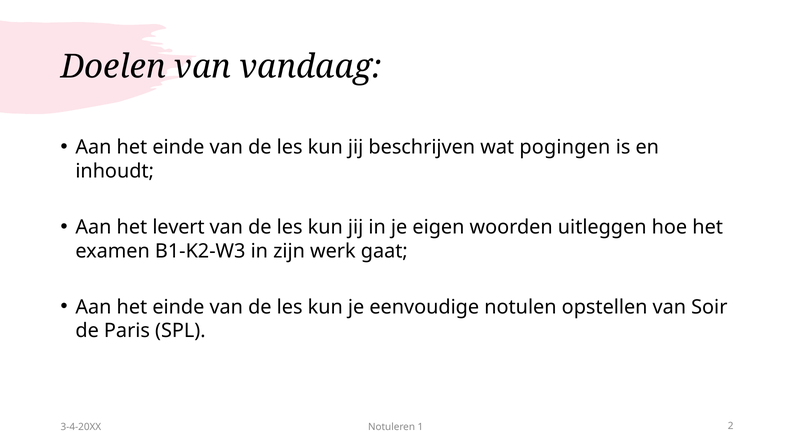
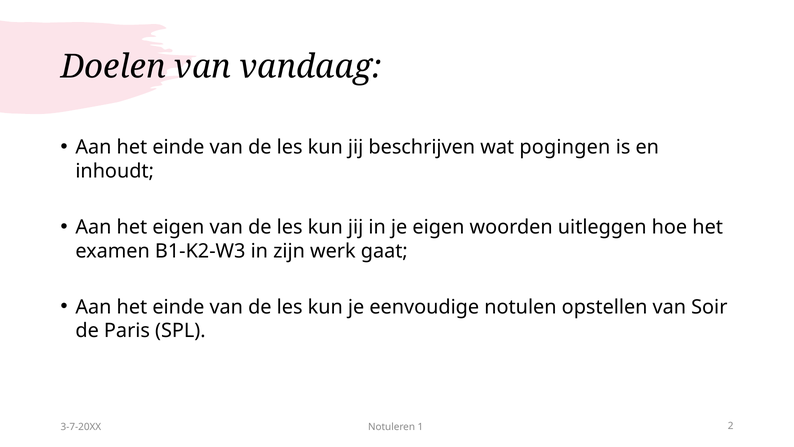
het levert: levert -> eigen
3-4-20XX: 3-4-20XX -> 3-7-20XX
